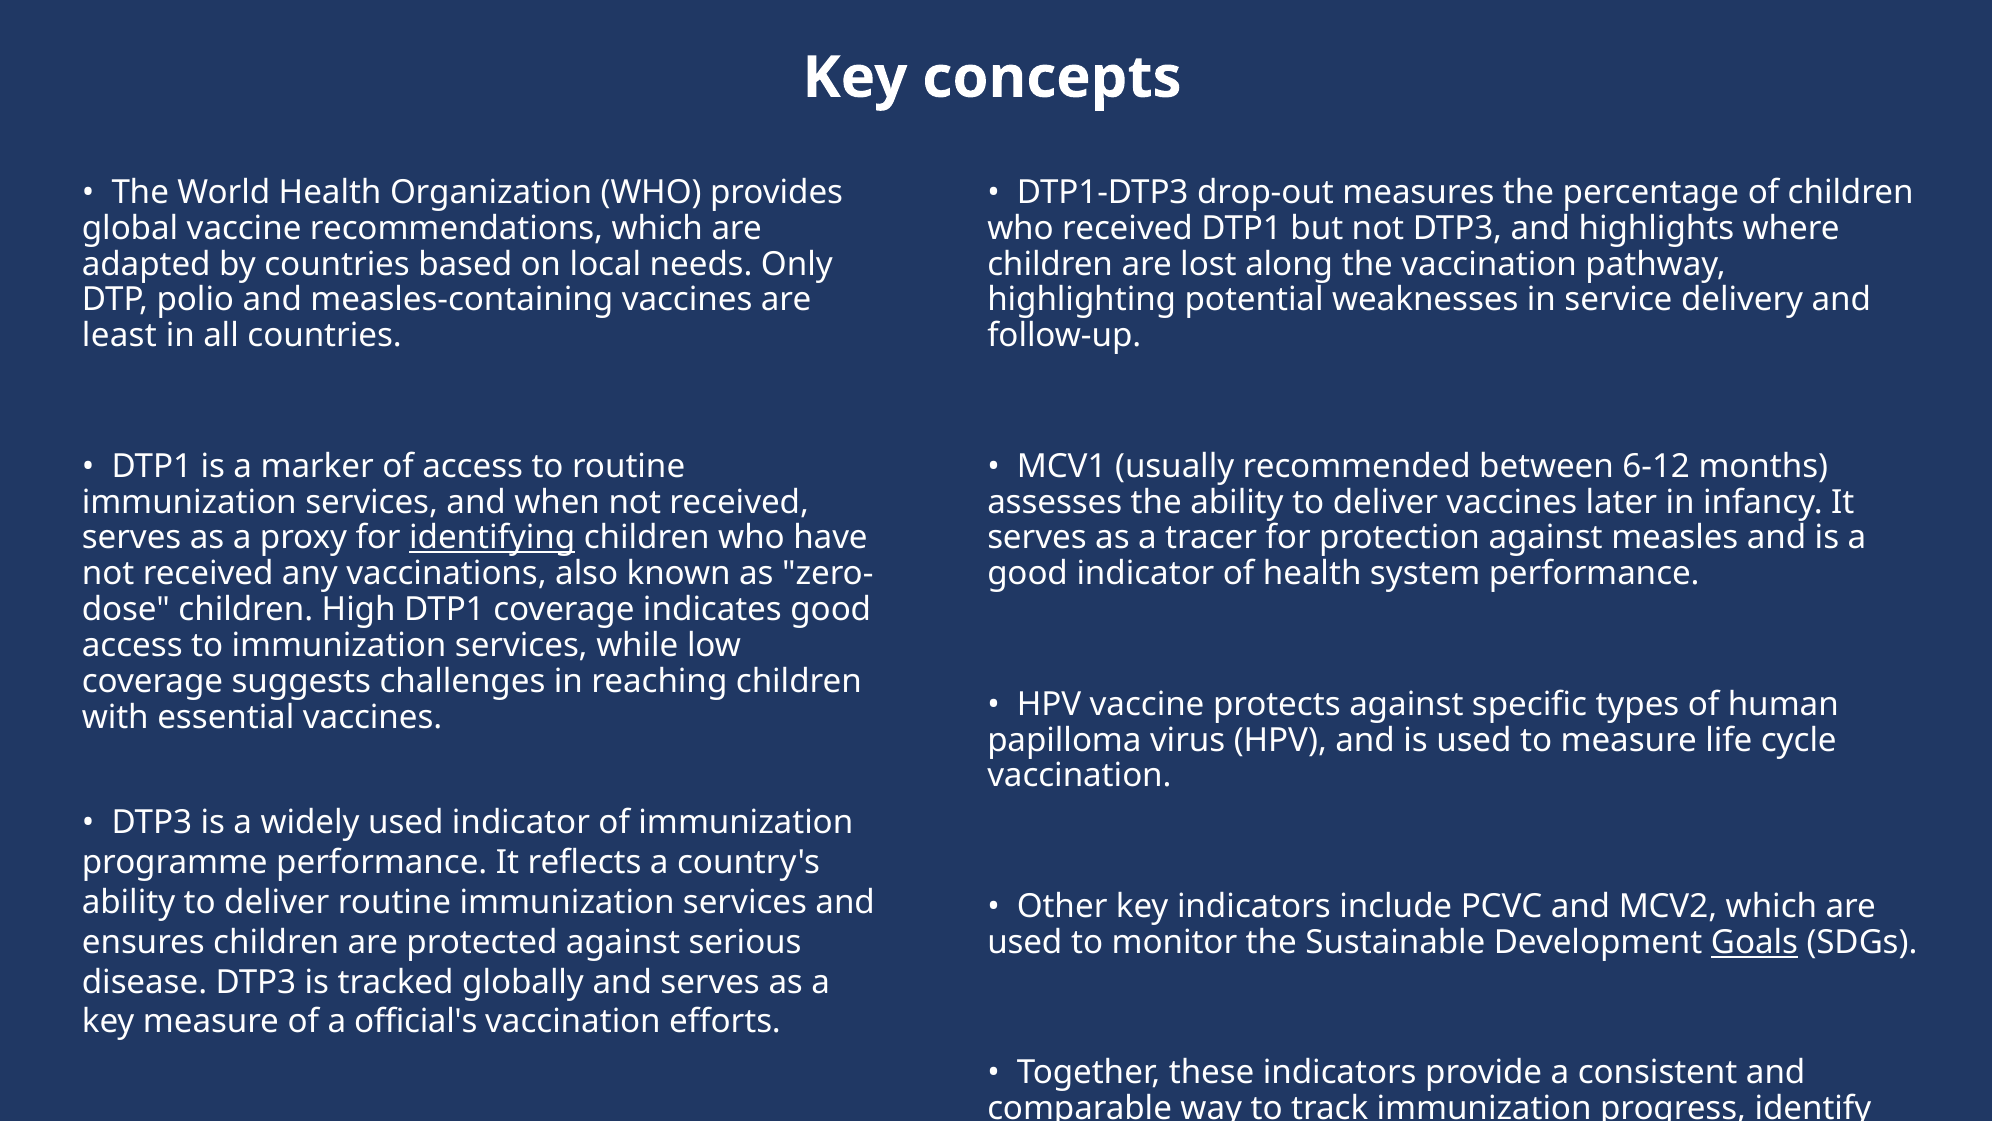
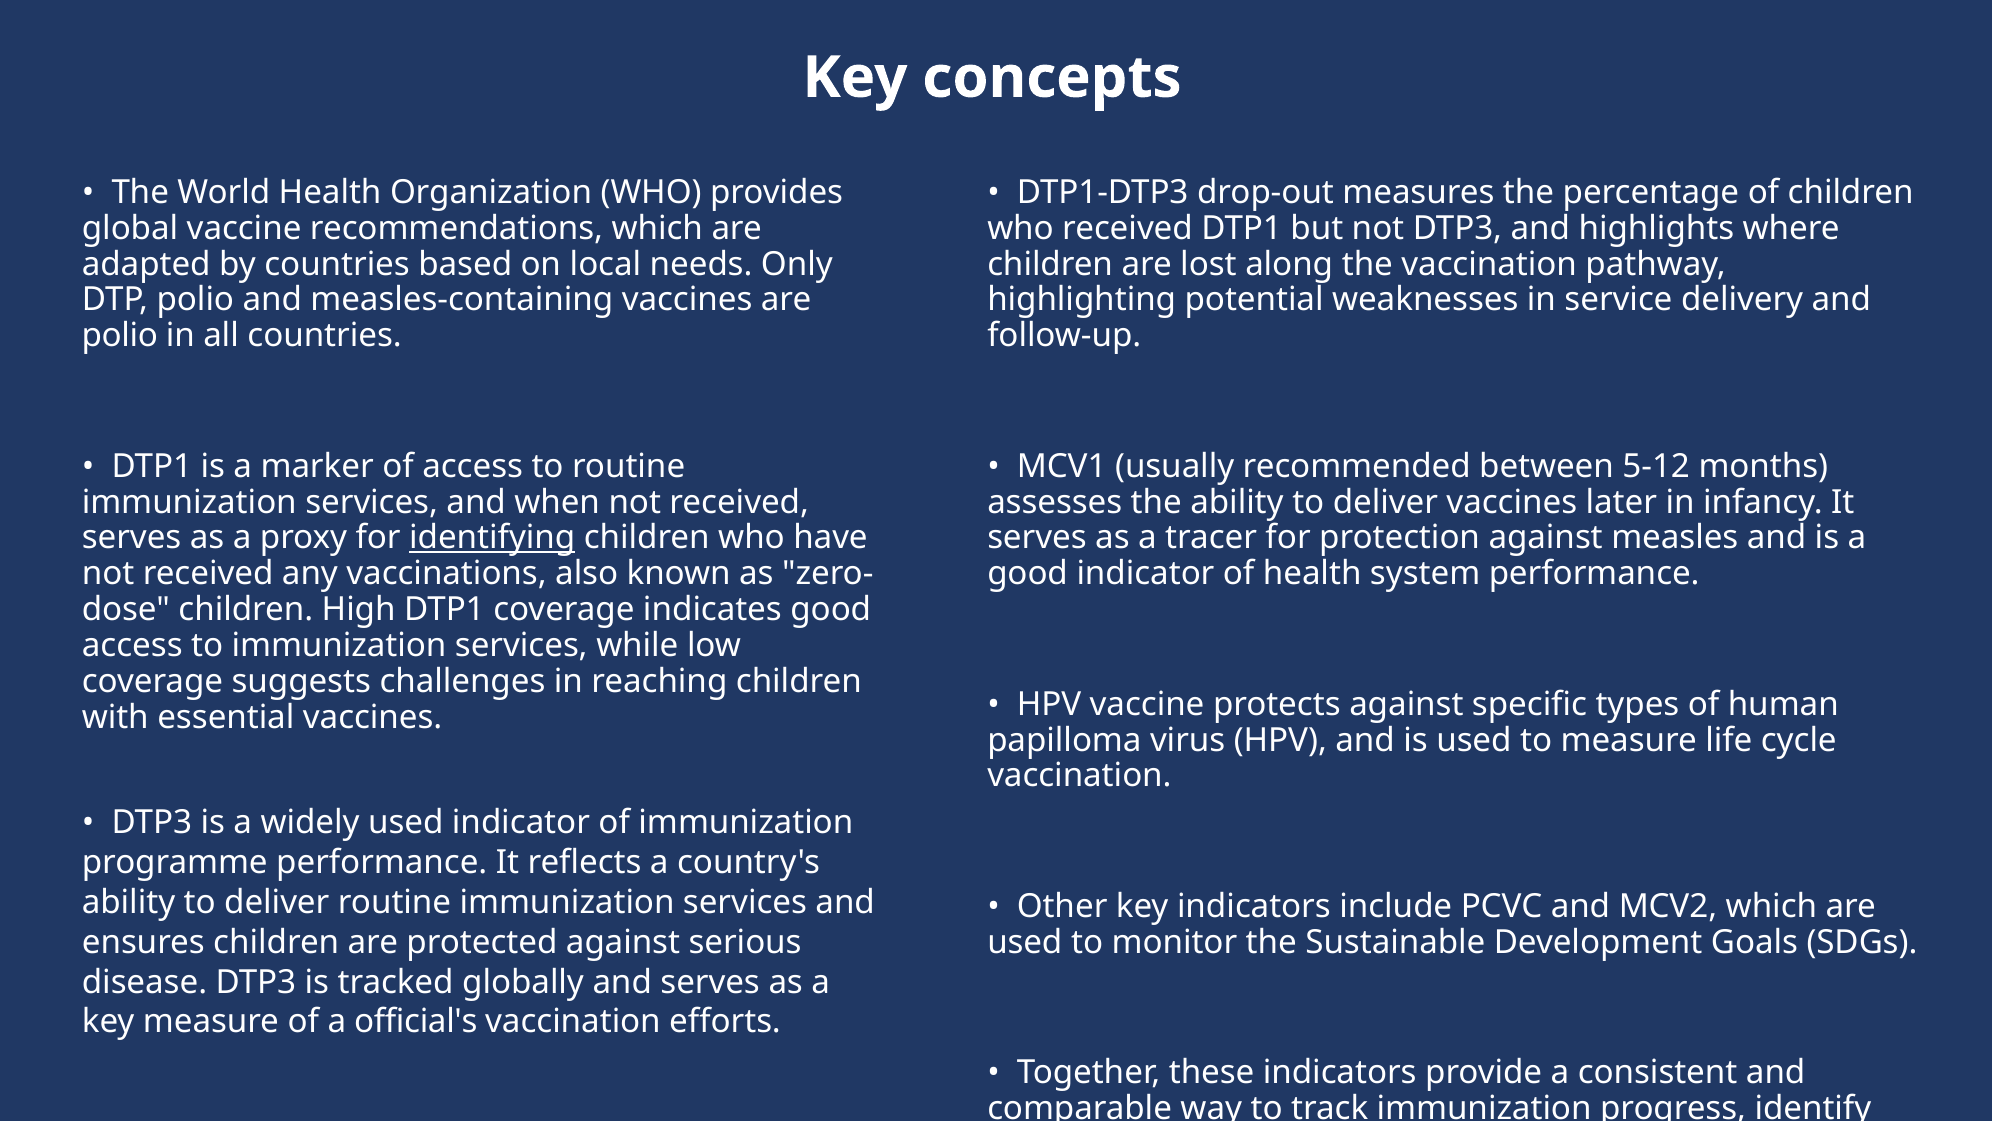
least at (119, 336): least -> polio
6-12: 6-12 -> 5-12
Goals at (1755, 942) underline: present -> none
